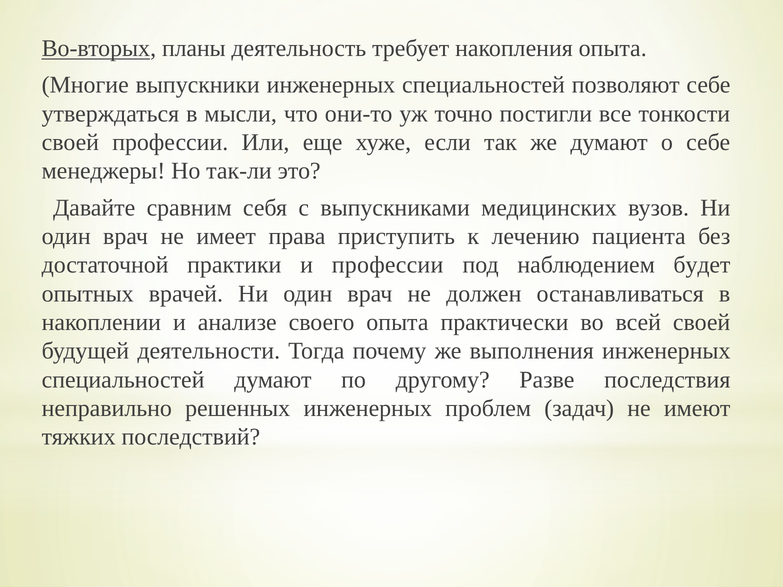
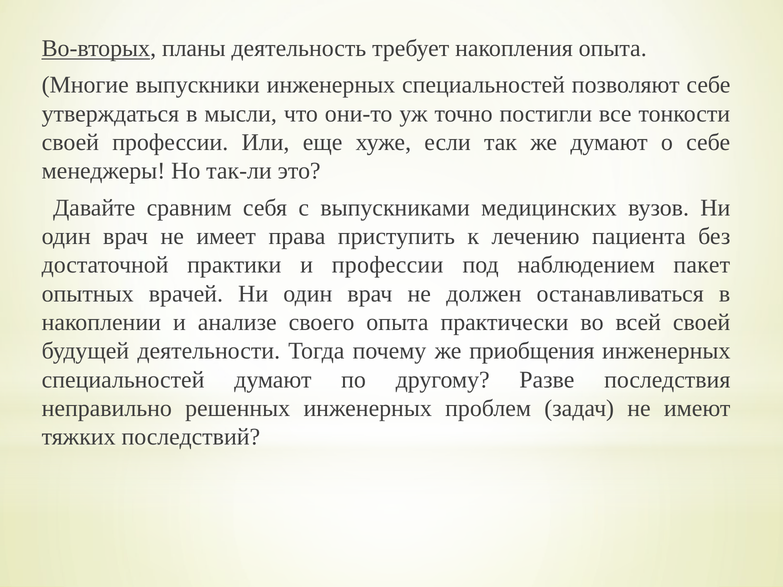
будет: будет -> пакет
выполнения: выполнения -> приобщения
